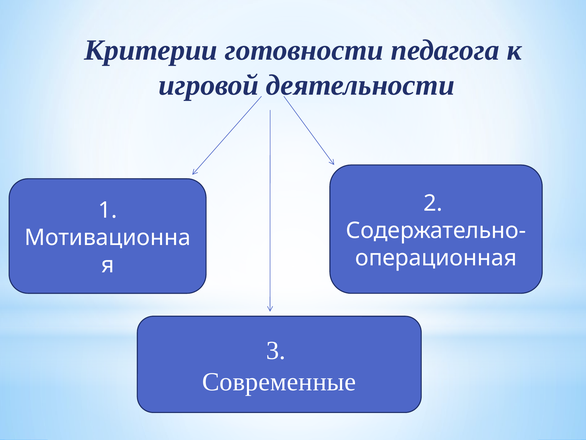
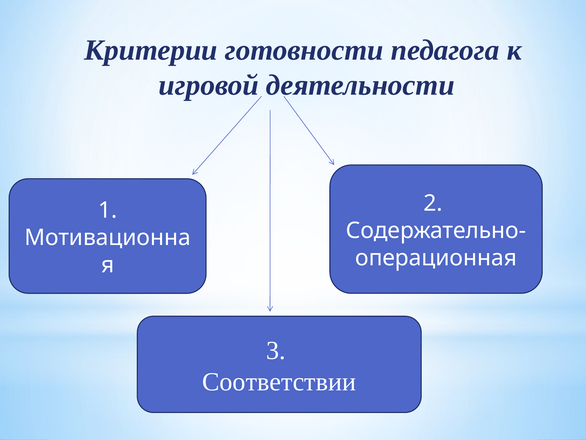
Современные: Современные -> Соответствии
